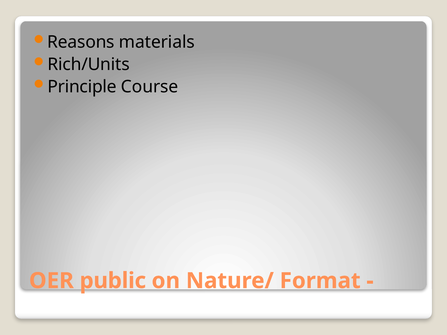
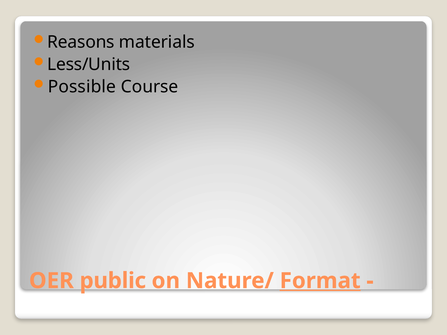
Rich/Units: Rich/Units -> Less/Units
Principle: Principle -> Possible
Format underline: none -> present
